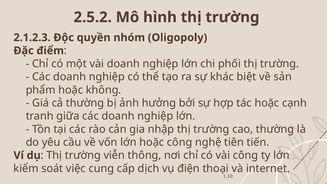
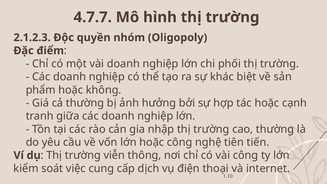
2.5.2: 2.5.2 -> 4.7.7
